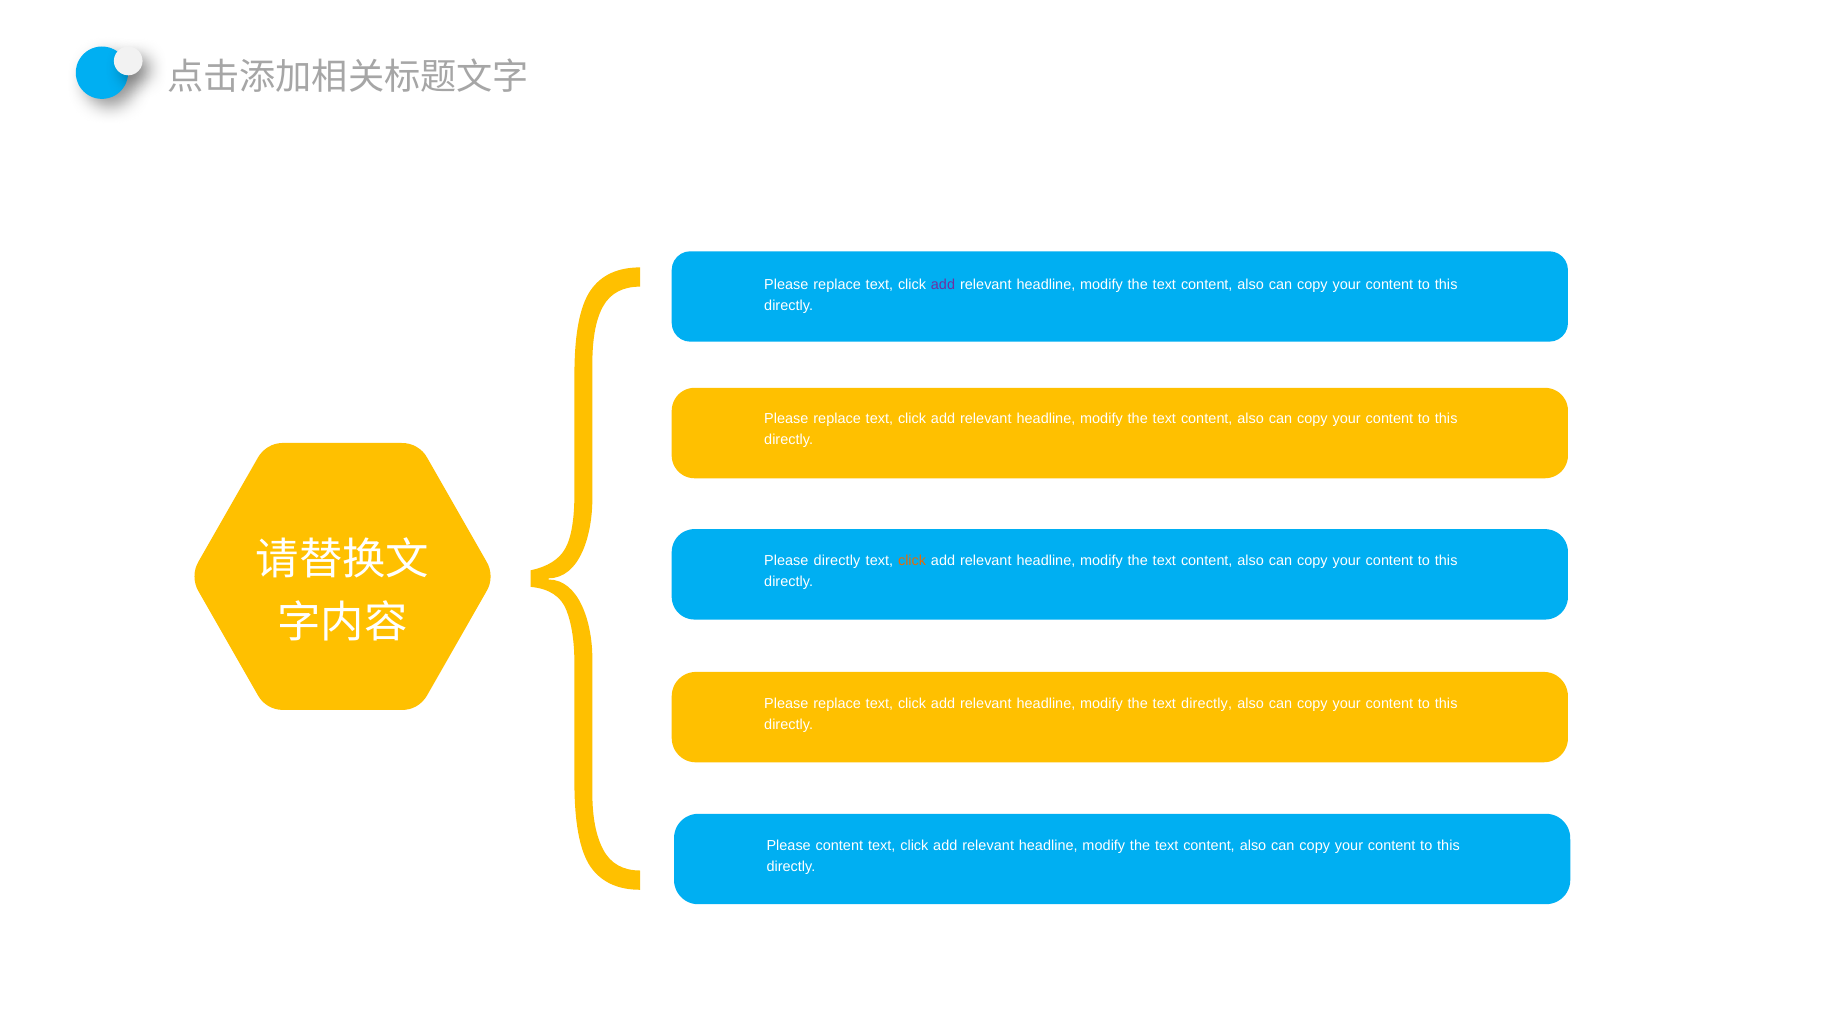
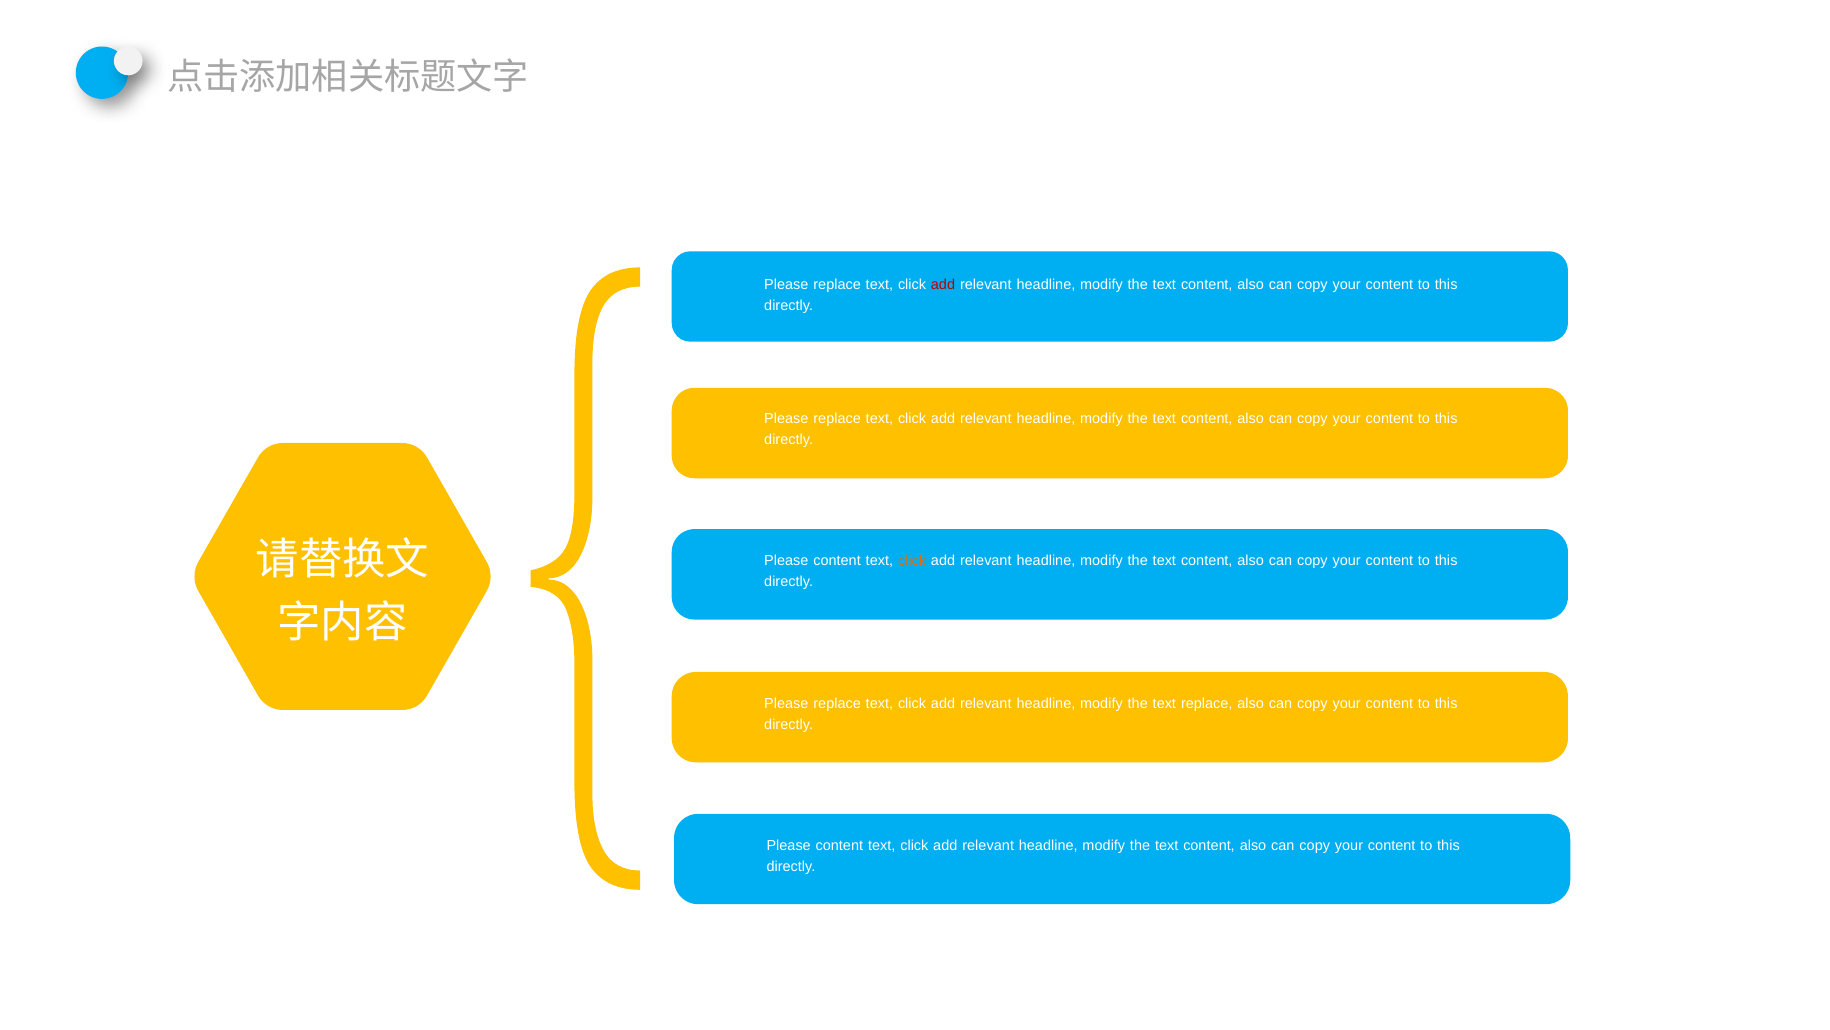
add at (943, 284) colour: purple -> red
directly at (837, 561): directly -> content
text directly: directly -> replace
